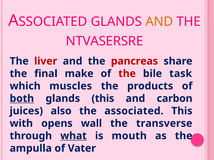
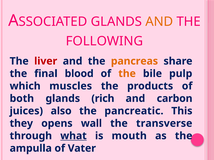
NTVASERSRE: NTVASERSRE -> FOLLOWING
pancreas colour: red -> orange
make: make -> blood
the at (127, 74) colour: red -> orange
task: task -> pulp
both underline: present -> none
glands this: this -> rich
associated: associated -> pancreatic
with: with -> they
